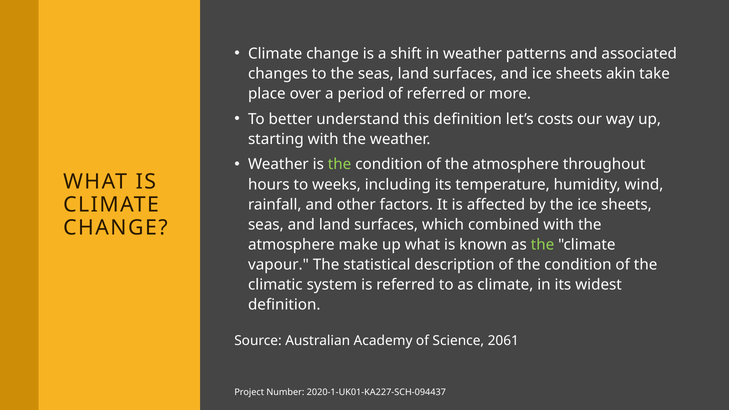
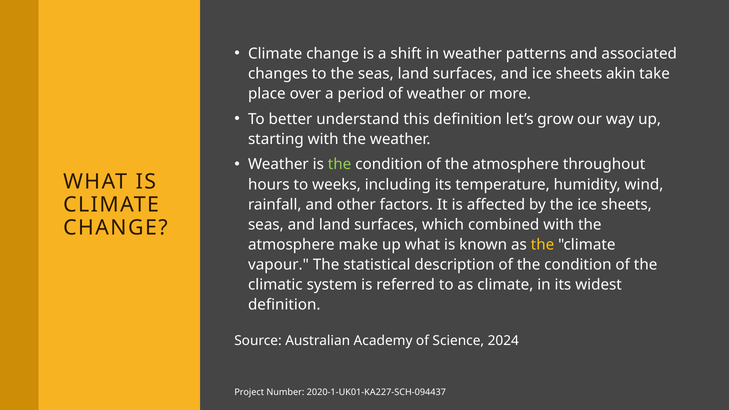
of referred: referred -> weather
costs: costs -> grow
the at (543, 245) colour: light green -> yellow
2061: 2061 -> 2024
